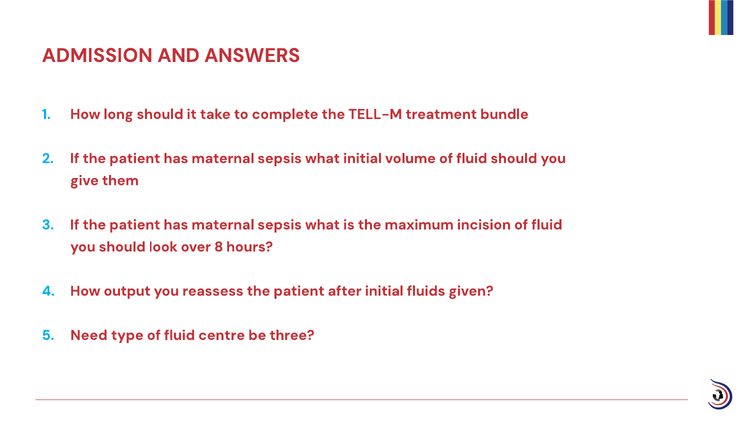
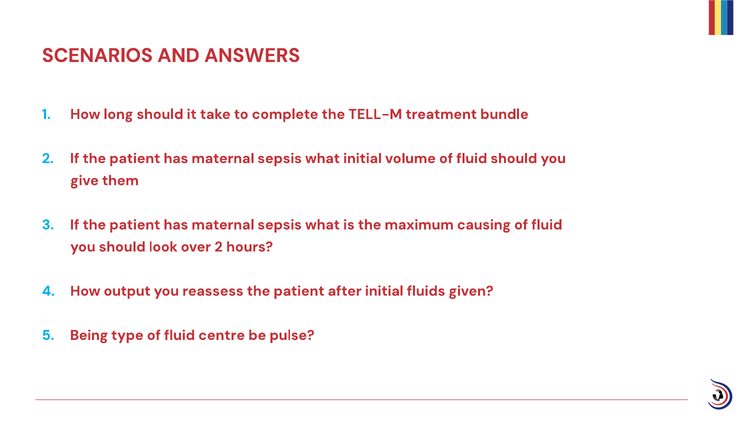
ADMISSION: ADMISSION -> SCENARIOS
incision: incision -> causing
over 8: 8 -> 2
Need: Need -> Being
three: three -> pulse
